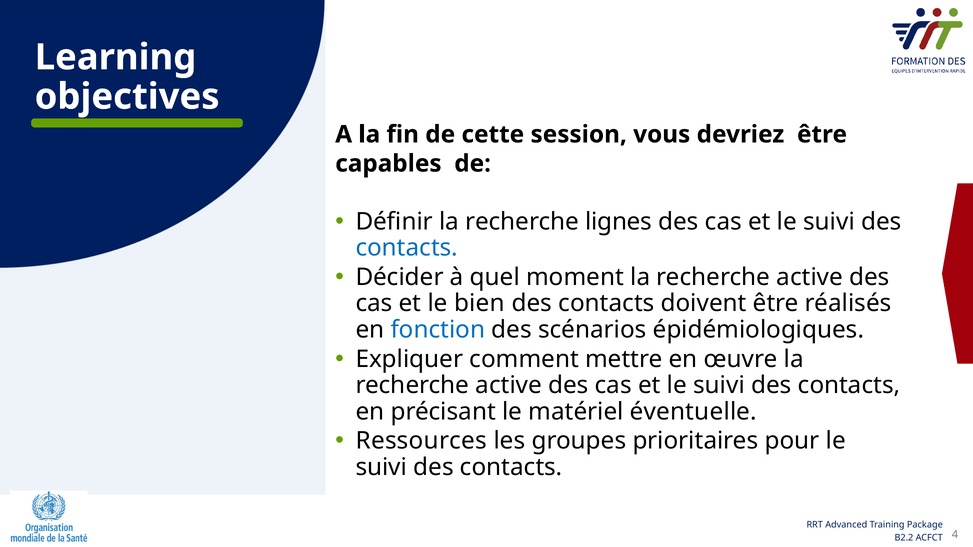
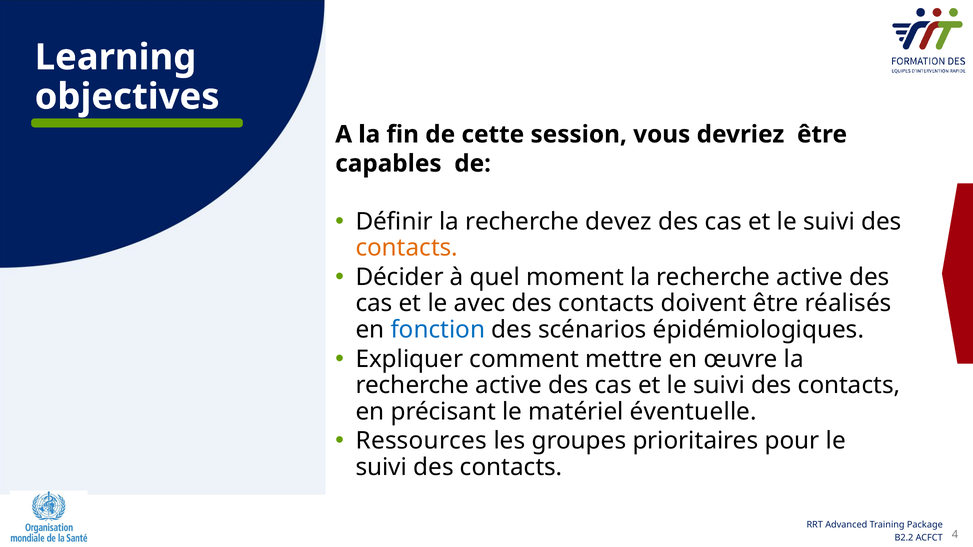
lignes: lignes -> devez
contacts at (407, 248) colour: blue -> orange
bien: bien -> avec
